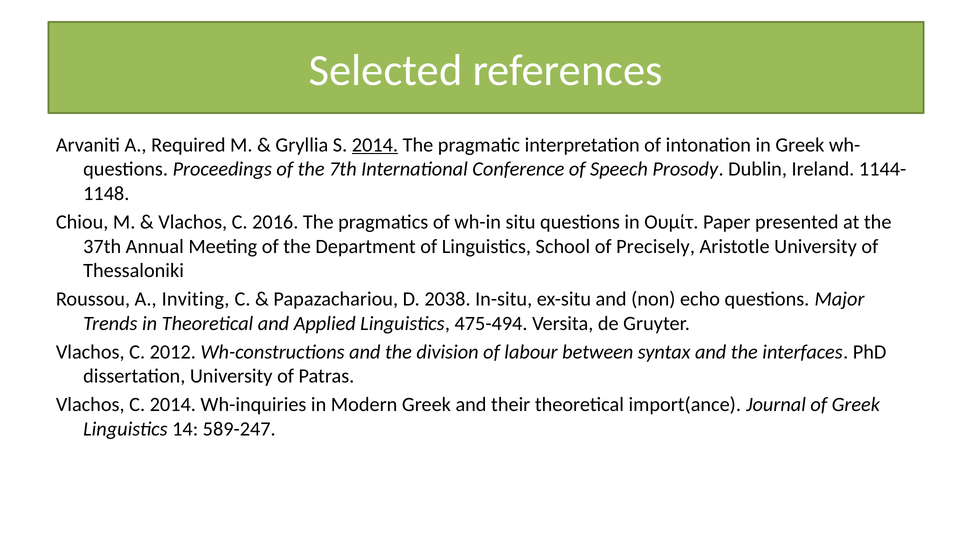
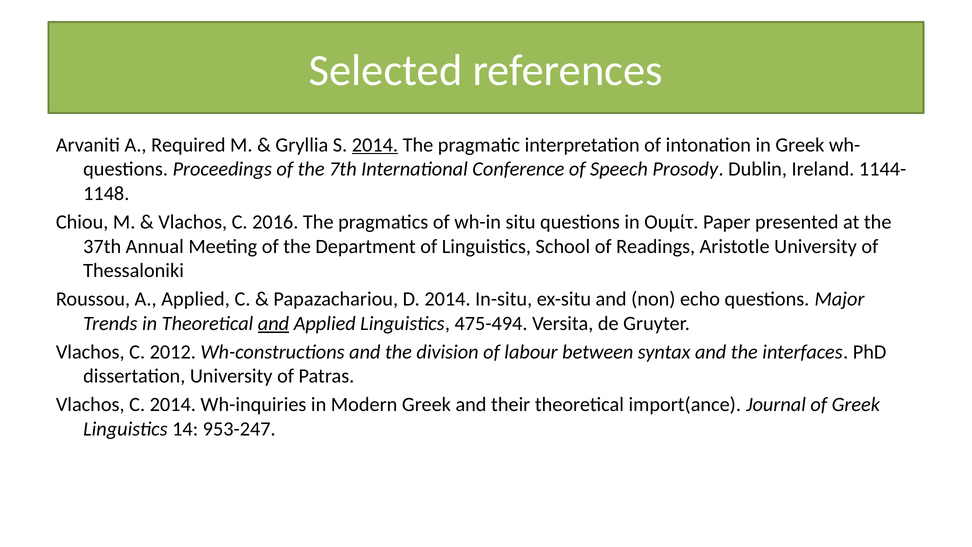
Precisely: Precisely -> Readings
A Inviting: Inviting -> Applied
D 2038: 2038 -> 2014
and at (273, 323) underline: none -> present
589-247: 589-247 -> 953-247
